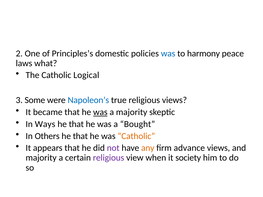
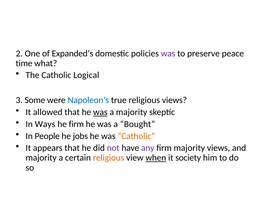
Principles’s: Principles’s -> Expanded’s
was at (168, 53) colour: blue -> purple
harmony: harmony -> preserve
laws: laws -> time
became: became -> allowed
that at (76, 124): that -> firm
Others: Others -> People
that at (80, 136): that -> jobs
any colour: orange -> purple
firm advance: advance -> majority
religious at (109, 158) colour: purple -> orange
when underline: none -> present
